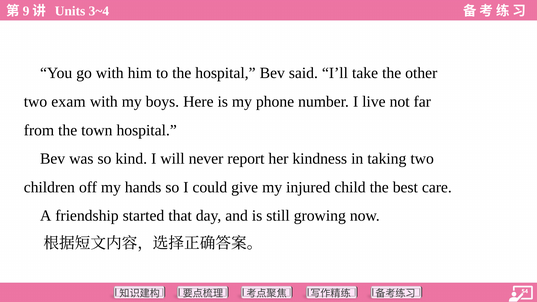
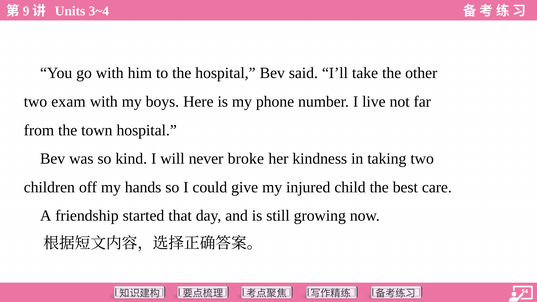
report: report -> broke
